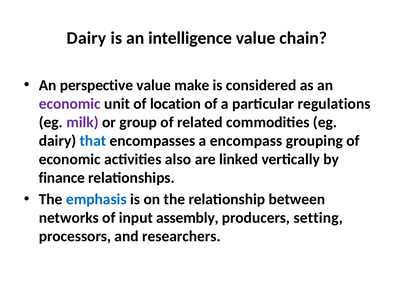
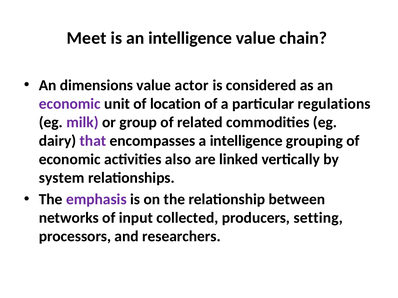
Dairy at (87, 38): Dairy -> Meet
perspective: perspective -> dimensions
make: make -> actor
that colour: blue -> purple
a encompass: encompass -> intelligence
finance: finance -> system
emphasis colour: blue -> purple
assembly: assembly -> collected
